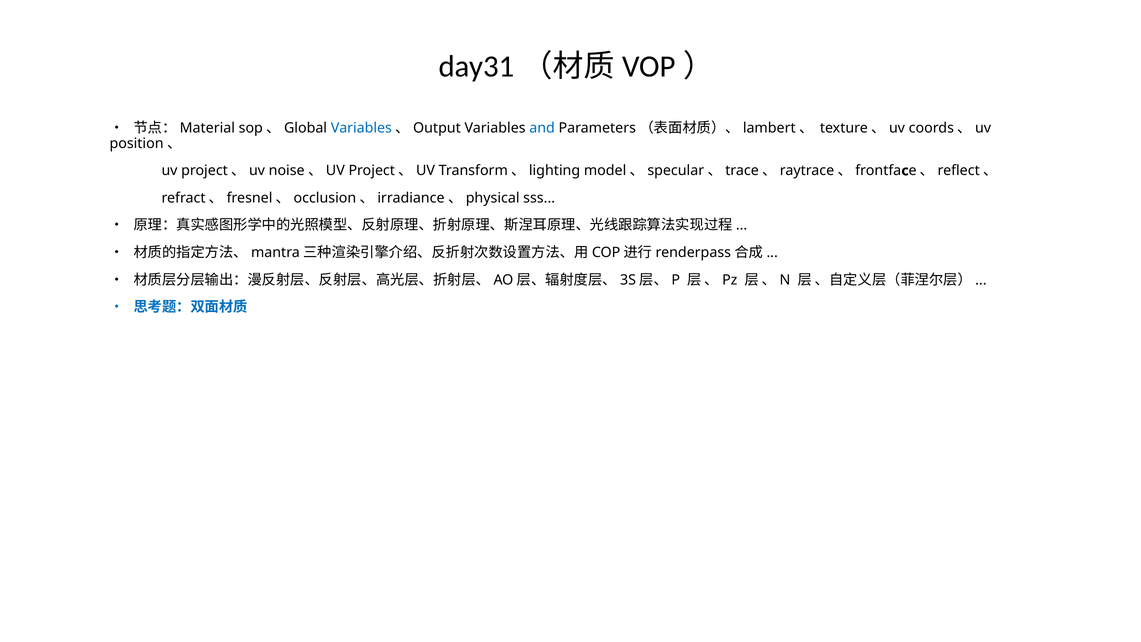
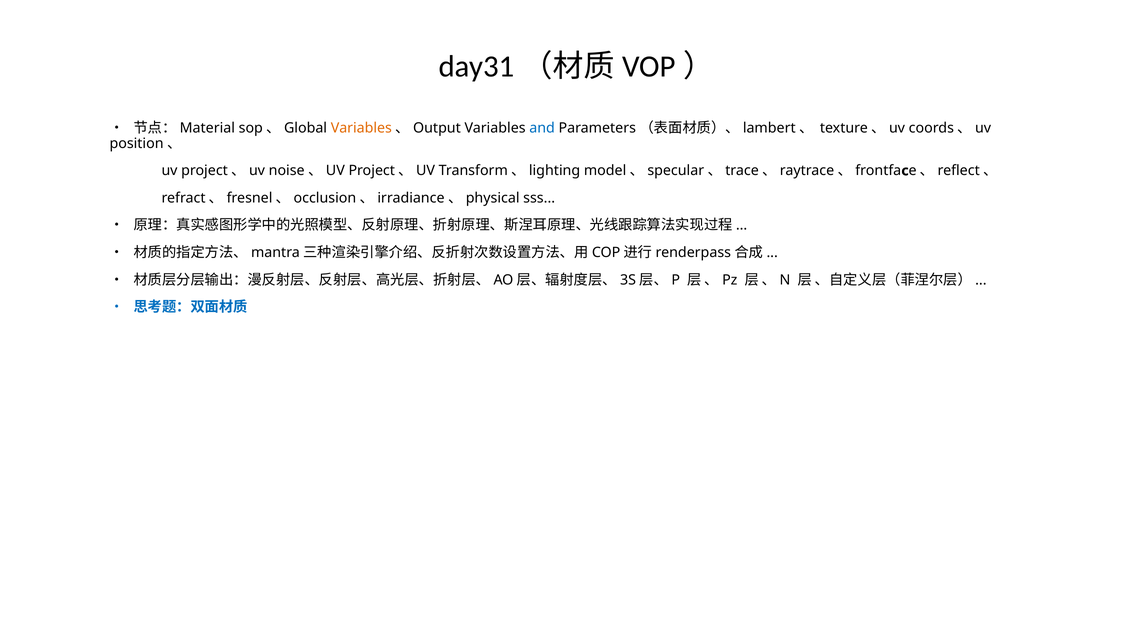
Variables at (361, 128) colour: blue -> orange
